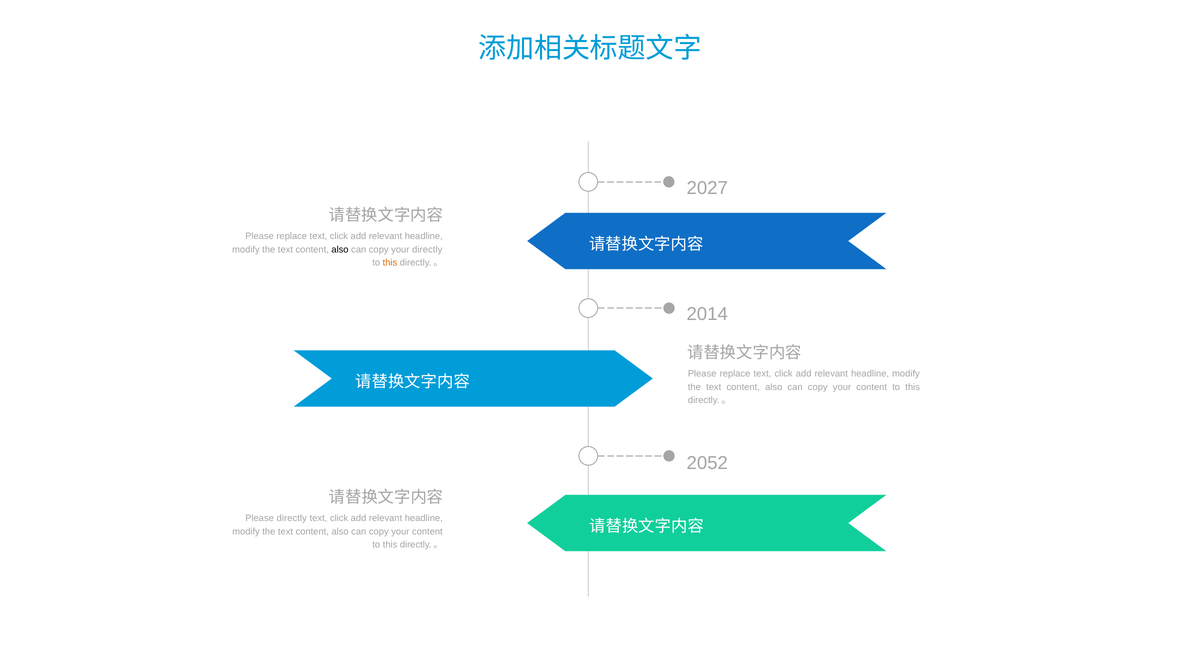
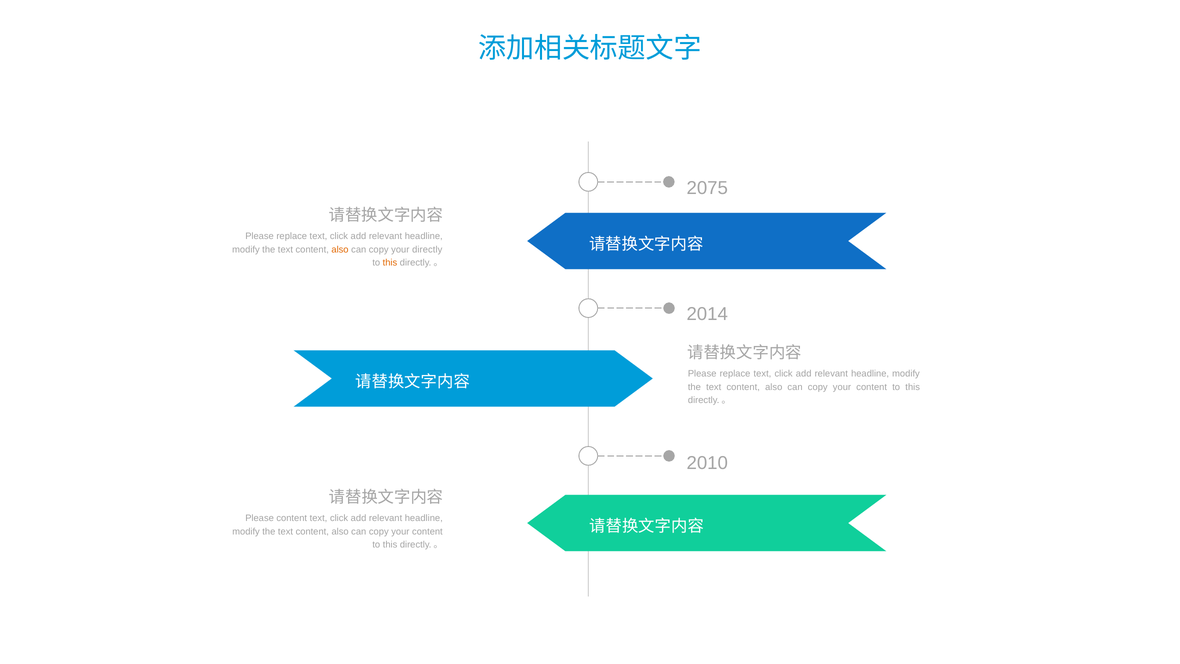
2027: 2027 -> 2075
also at (340, 249) colour: black -> orange
2052: 2052 -> 2010
Please directly: directly -> content
